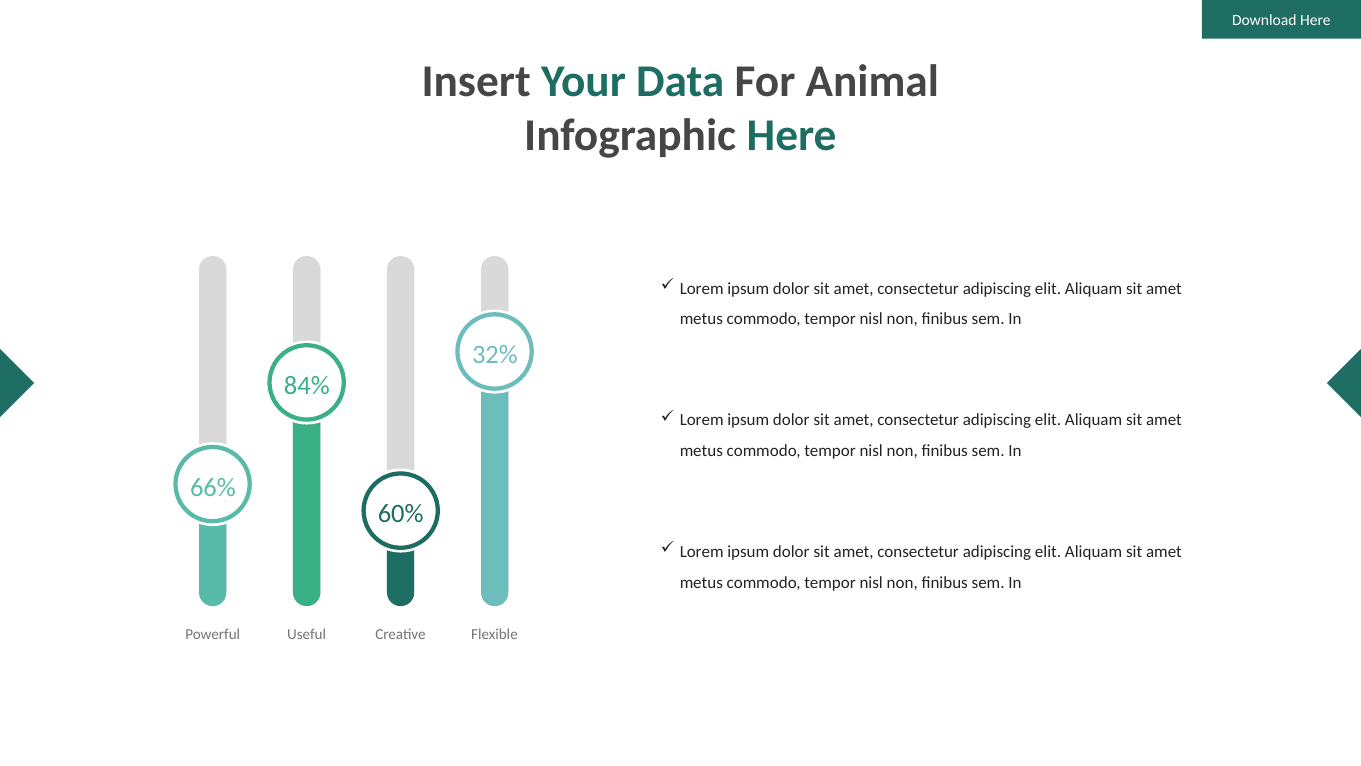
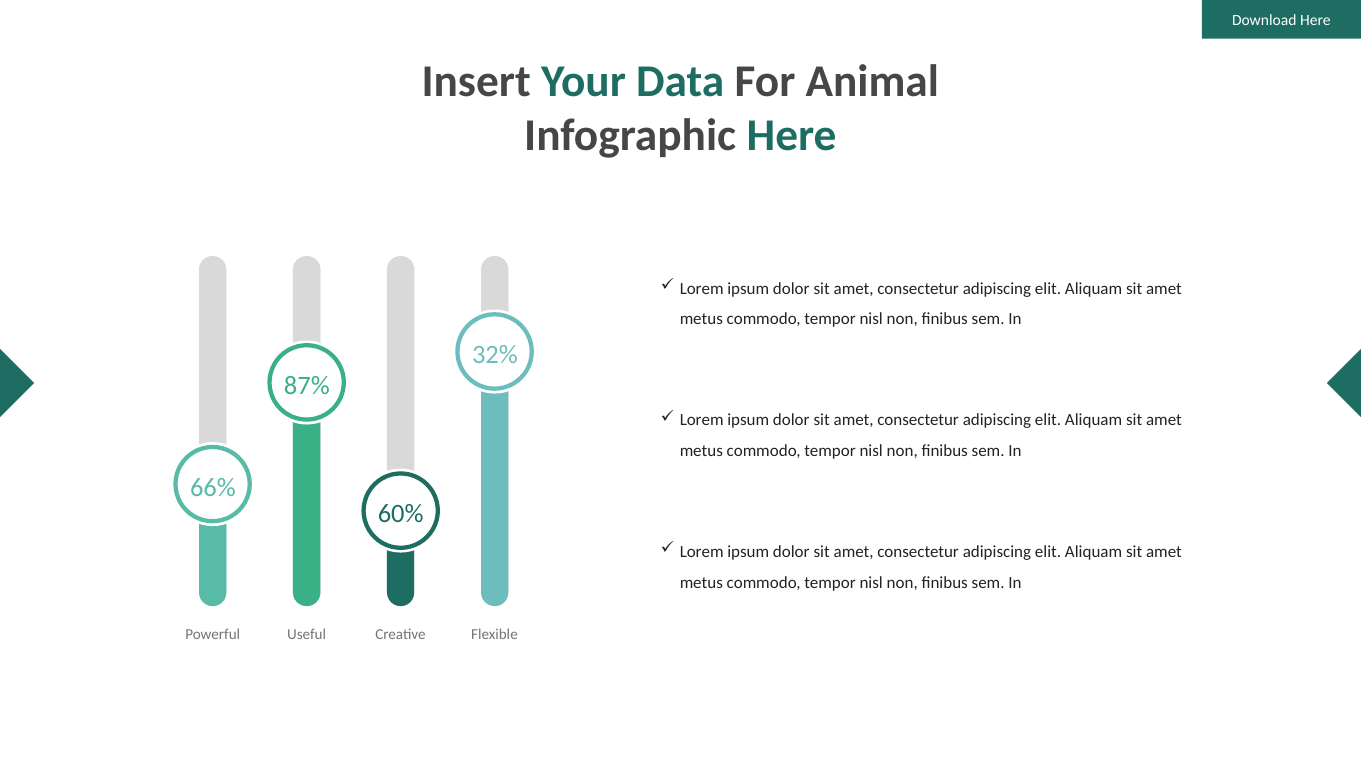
84%: 84% -> 87%
